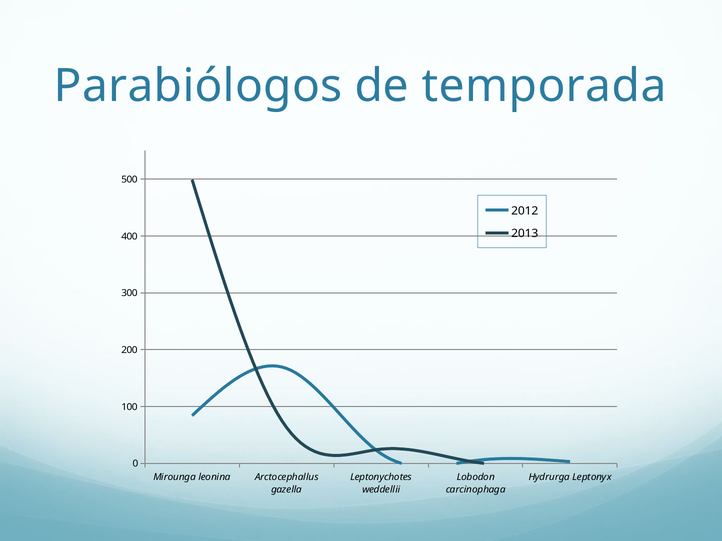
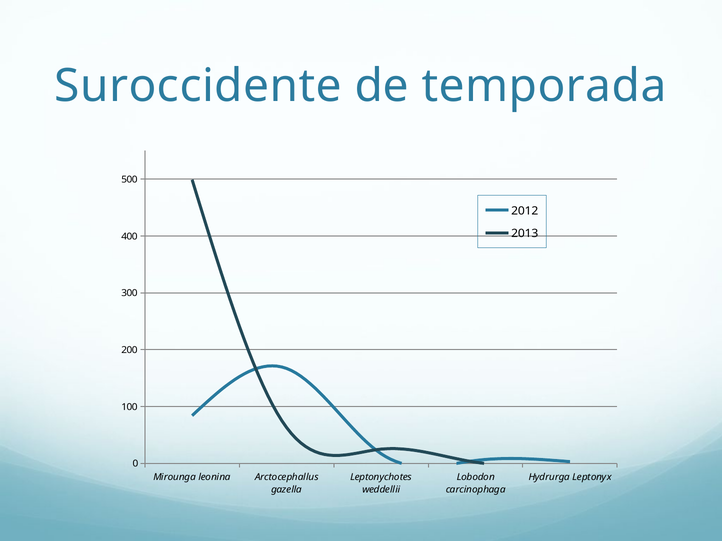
Parabiólogos: Parabiólogos -> Suroccidente
